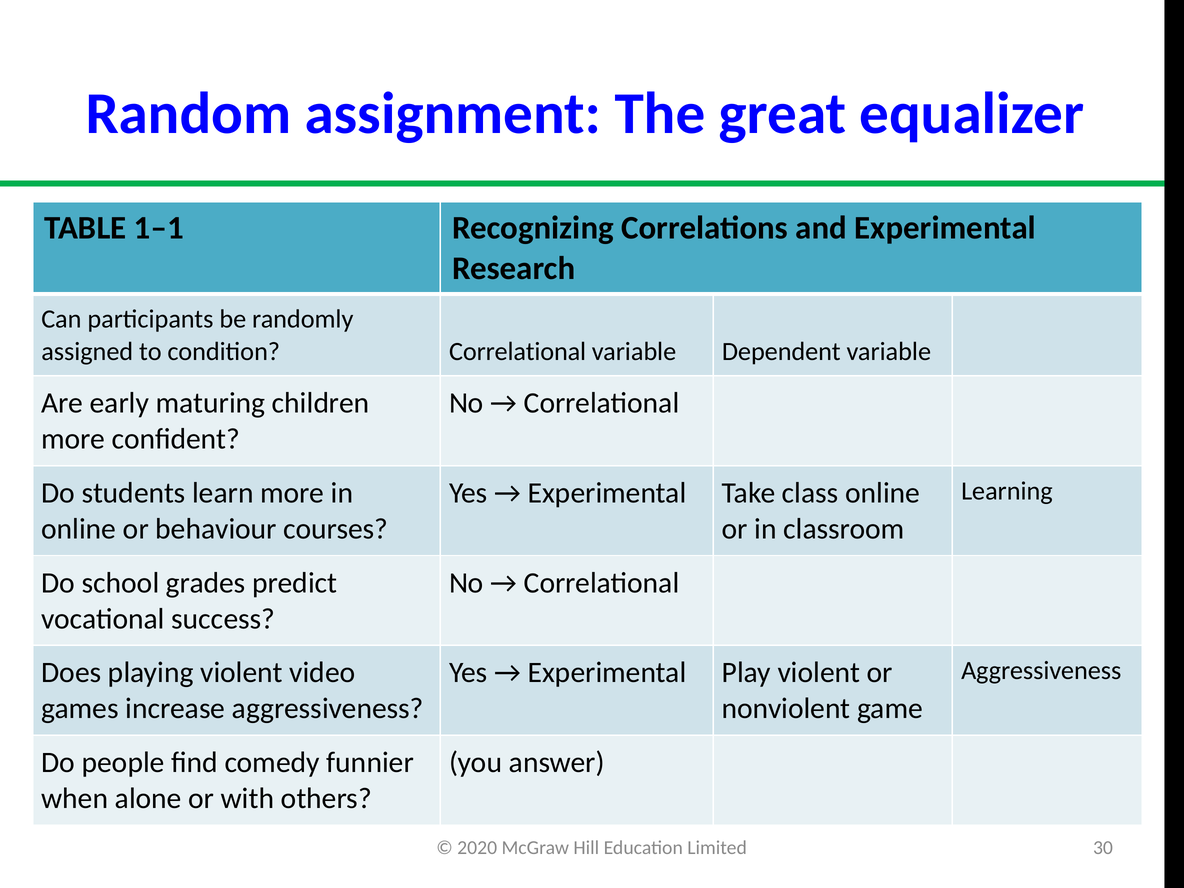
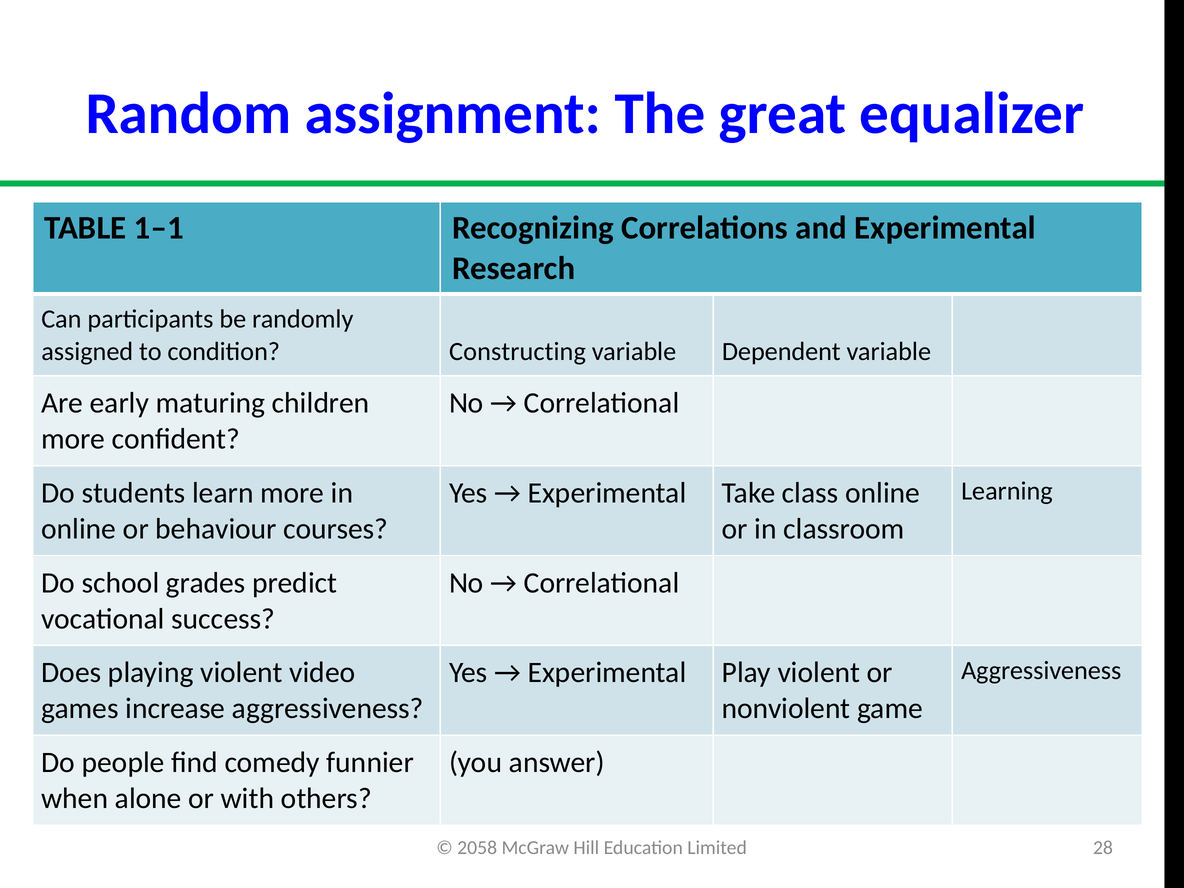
condition Correlational: Correlational -> Constructing
2020: 2020 -> 2058
30: 30 -> 28
